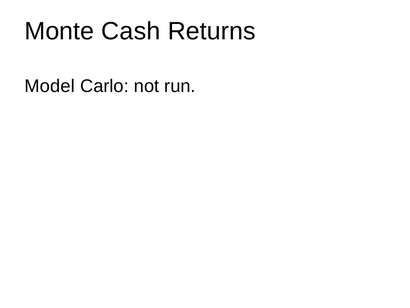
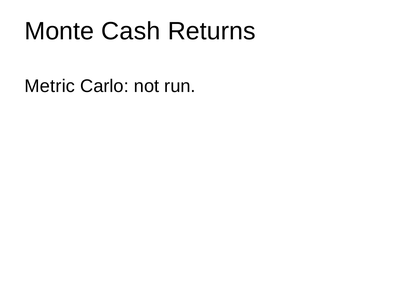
Model: Model -> Metric
